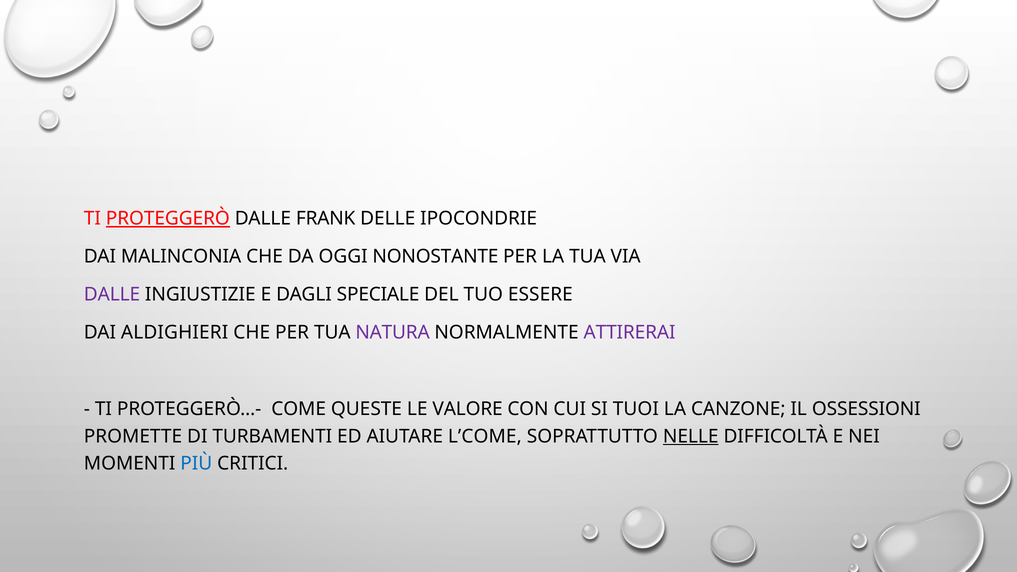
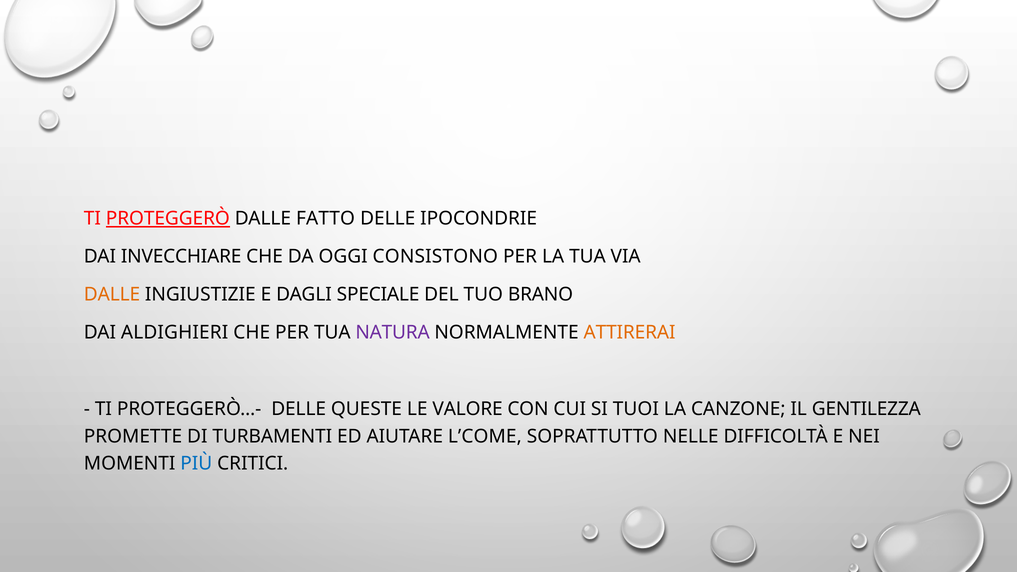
FRANK: FRANK -> FATTO
MALINCONIA: MALINCONIA -> INVECCHIARE
NONOSTANTE: NONOSTANTE -> CONSISTONO
DALLE at (112, 295) colour: purple -> orange
ESSERE: ESSERE -> BRANO
ATTIRERAI colour: purple -> orange
PROTEGGERÒ…- COME: COME -> DELLE
OSSESSIONI: OSSESSIONI -> GENTILEZZA
NELLE underline: present -> none
